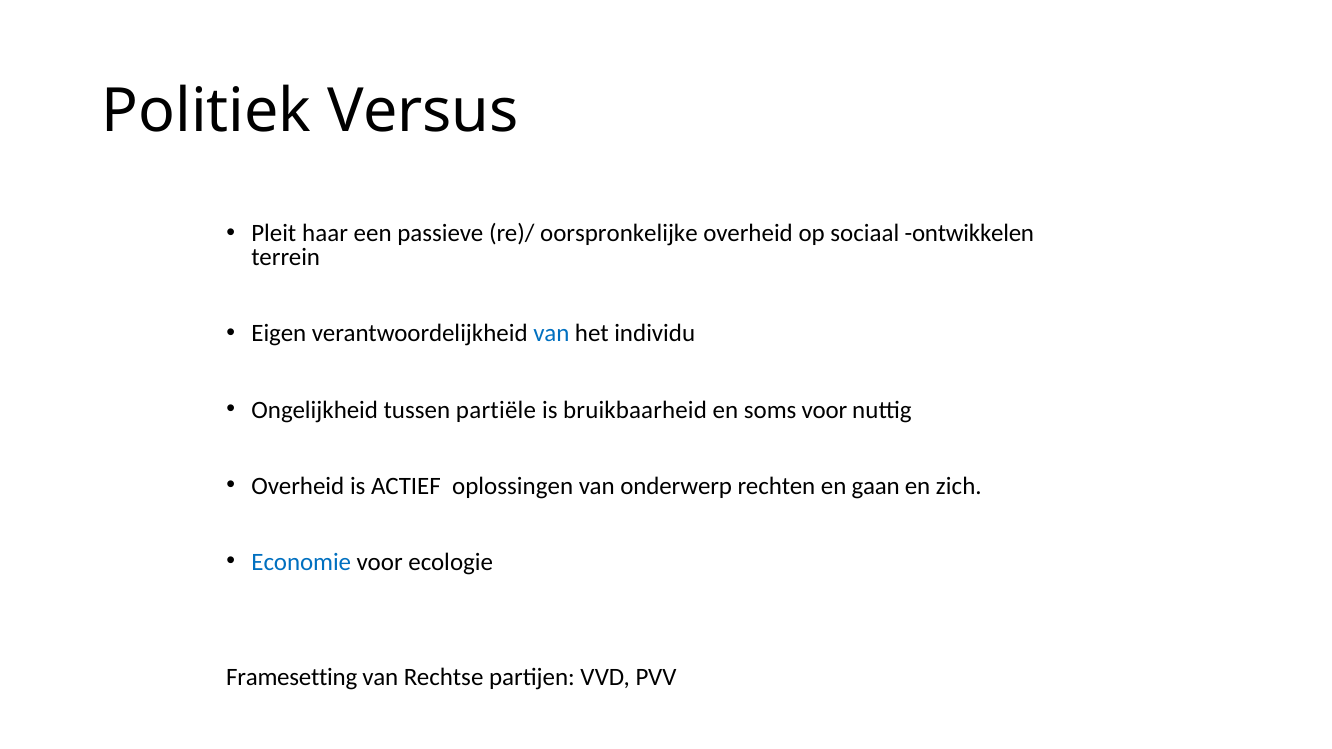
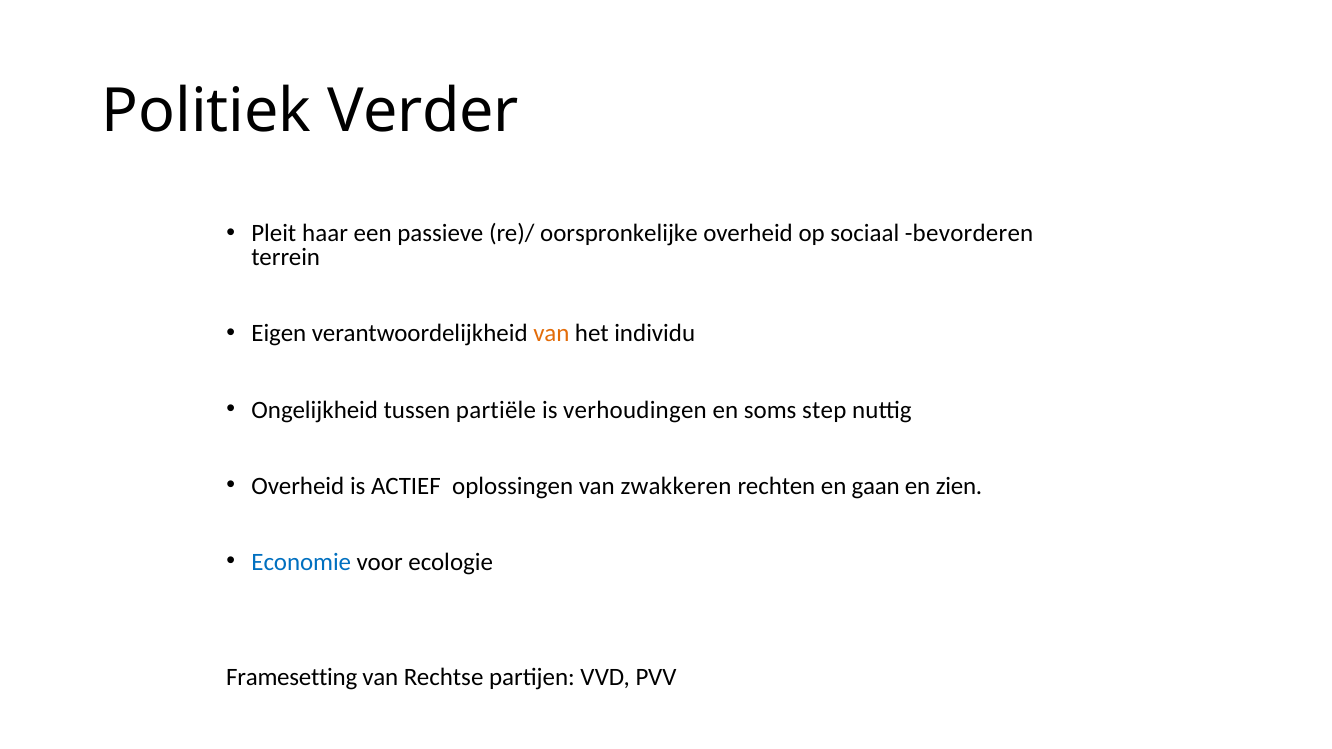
Versus: Versus -> Verder
ontwikkelen: ontwikkelen -> bevorderen
van at (551, 334) colour: blue -> orange
bruikbaarheid: bruikbaarheid -> verhoudingen
soms voor: voor -> step
onderwerp: onderwerp -> zwakkeren
zich: zich -> zien
